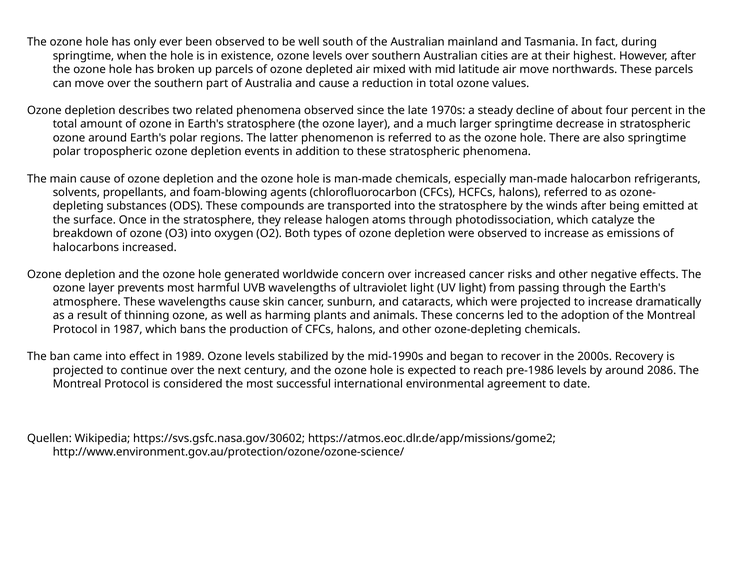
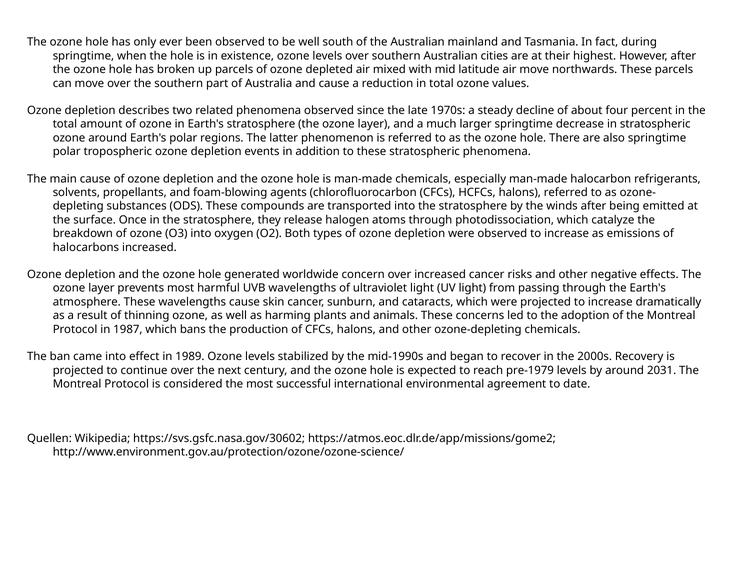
pre-1986: pre-1986 -> pre-1979
2086: 2086 -> 2031
